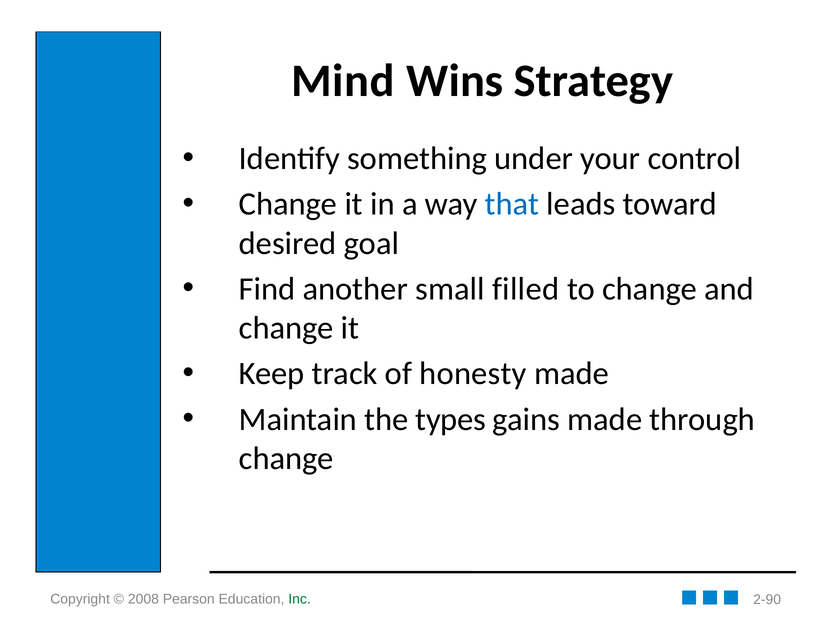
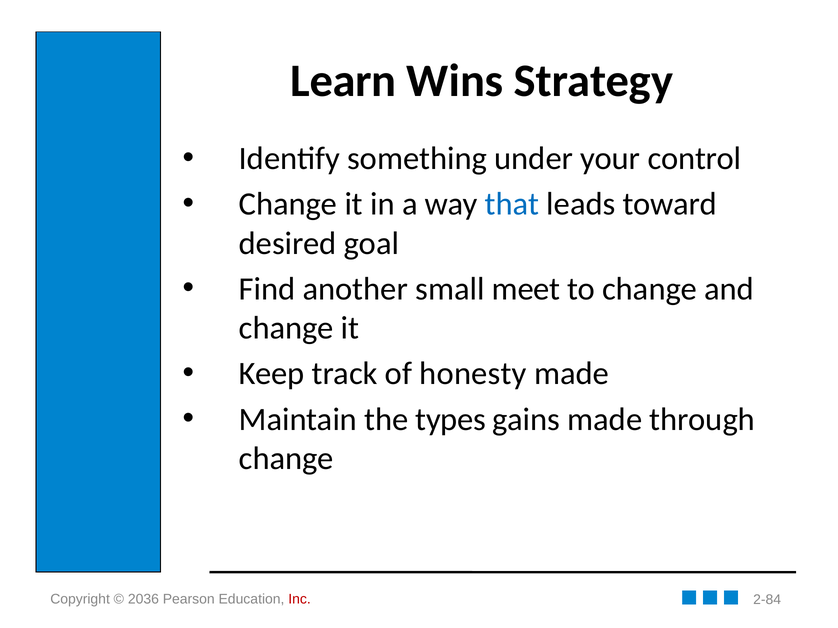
Mind: Mind -> Learn
filled: filled -> meet
2008: 2008 -> 2036
Inc colour: green -> red
2-90: 2-90 -> 2-84
